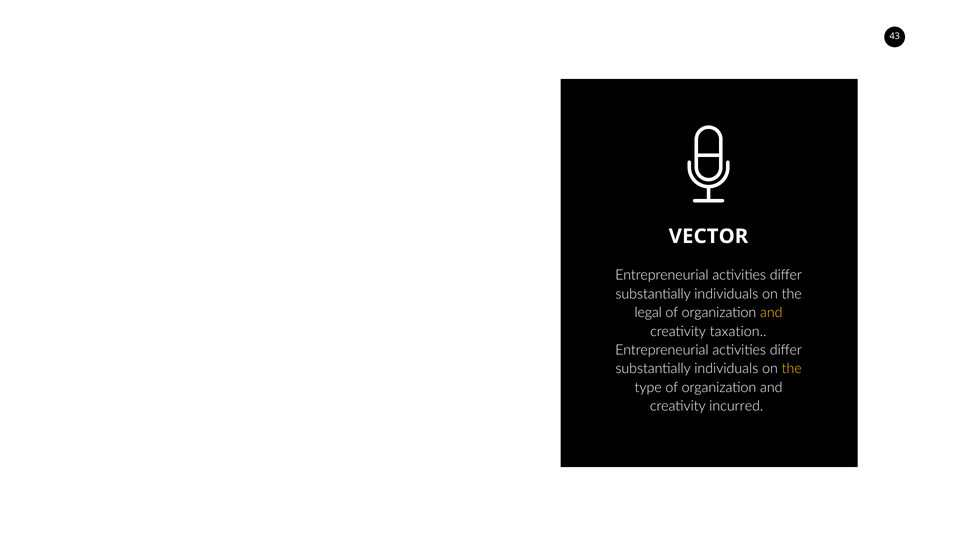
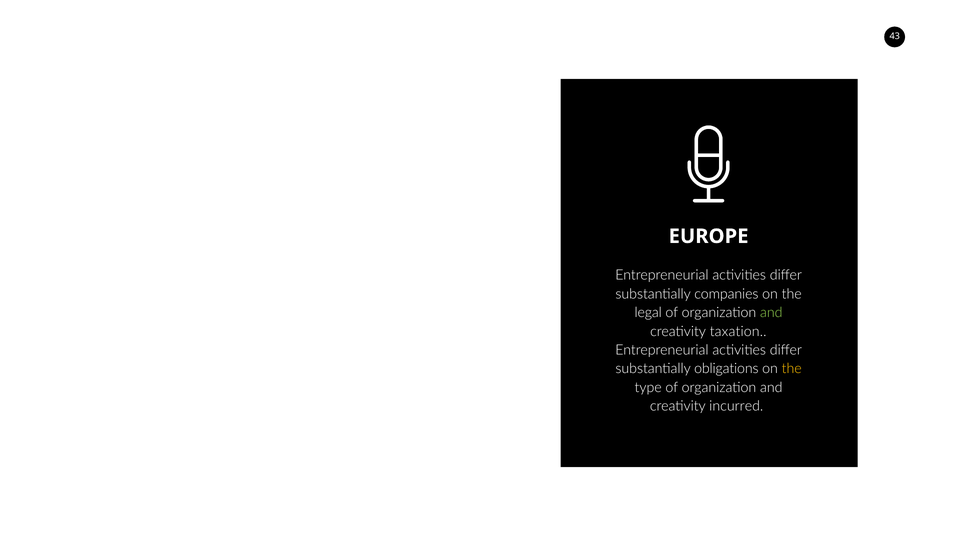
VECTOR: VECTOR -> EUROPE
individuals at (726, 294): individuals -> companies
and at (771, 313) colour: yellow -> light green
individuals at (726, 369): individuals -> obligations
